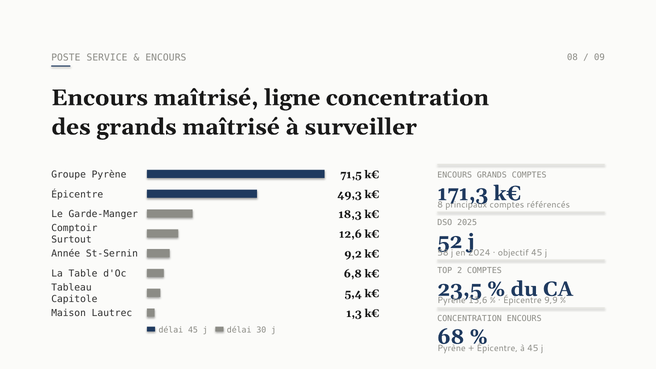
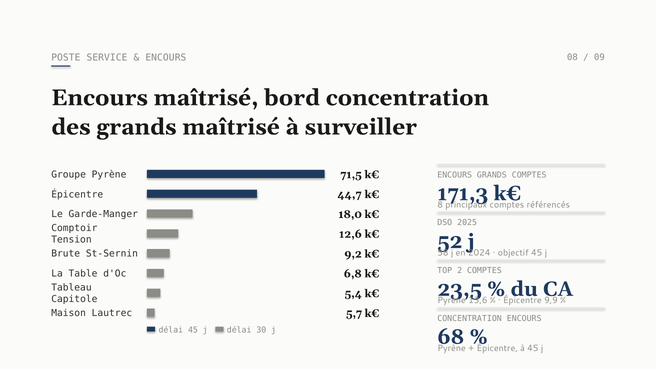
ligne: ligne -> bord
49,3: 49,3 -> 44,7
18,3: 18,3 -> 18,0
Surtout: Surtout -> Tension
Année: Année -> Brute
1,3: 1,3 -> 5,7
